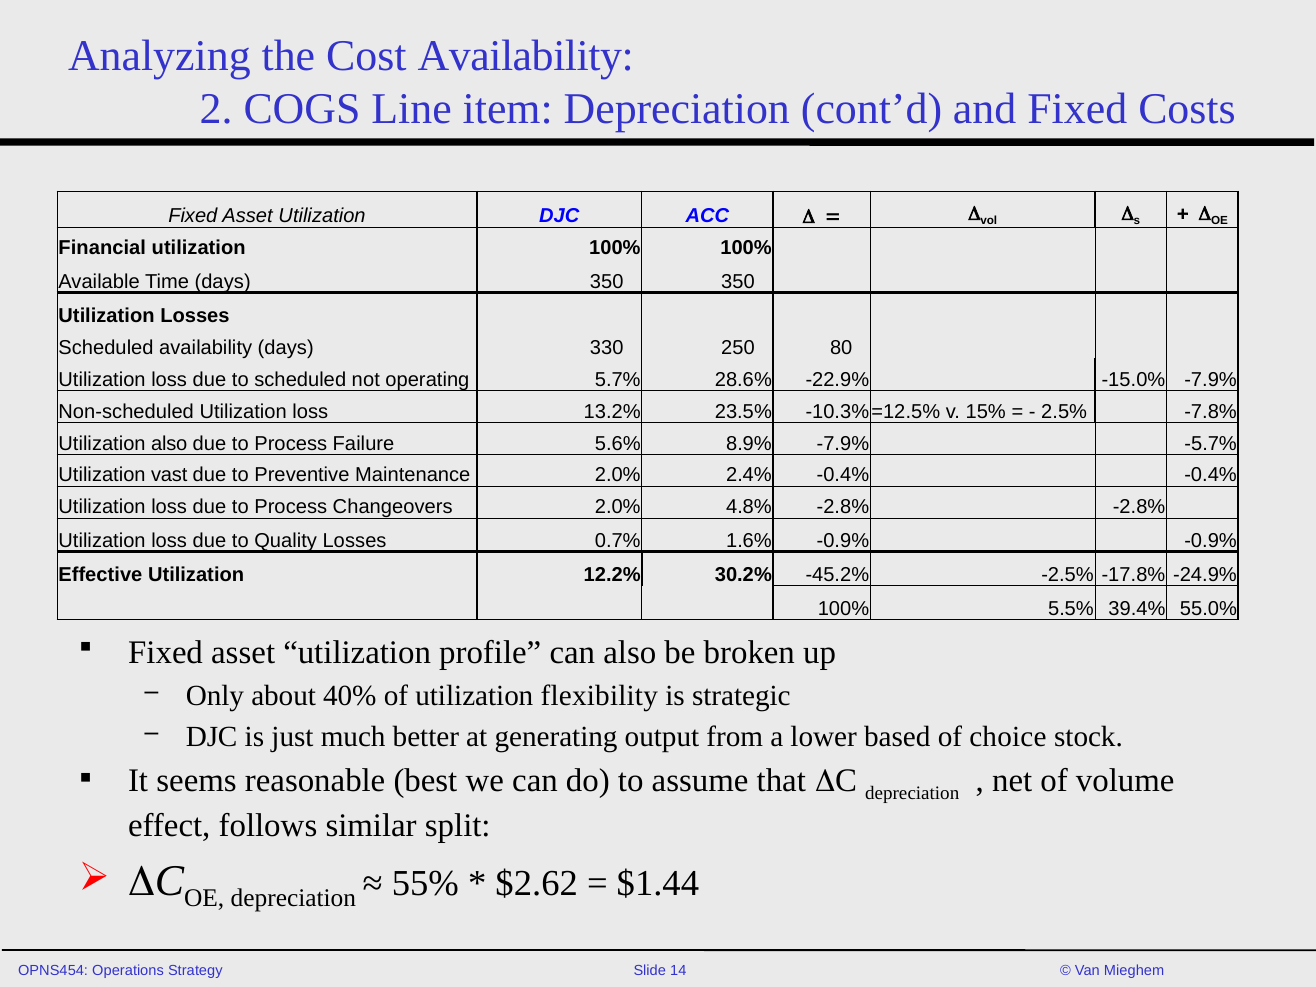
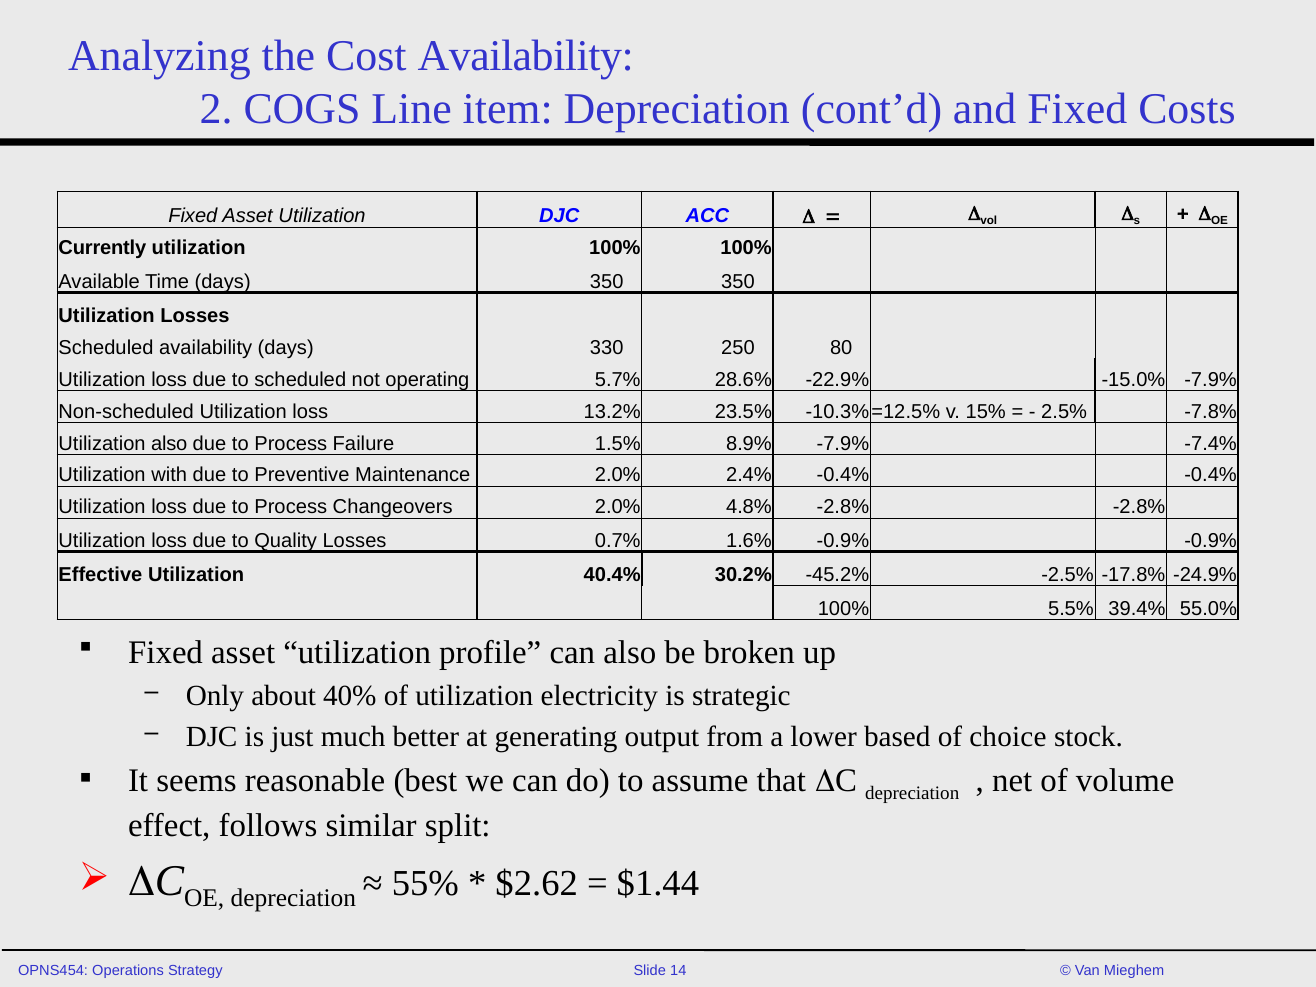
Financial: Financial -> Currently
5.6%: 5.6% -> 1.5%
-5.7%: -5.7% -> -7.4%
vast: vast -> with
12.2%: 12.2% -> 40.4%
flexibility: flexibility -> electricity
